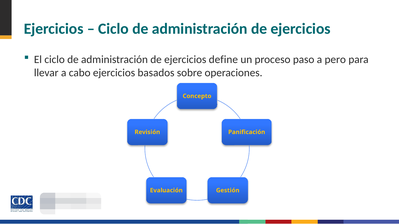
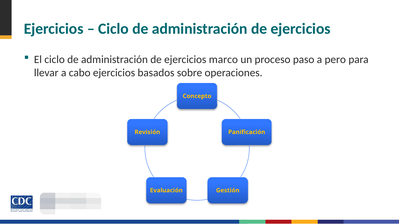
define: define -> marco
